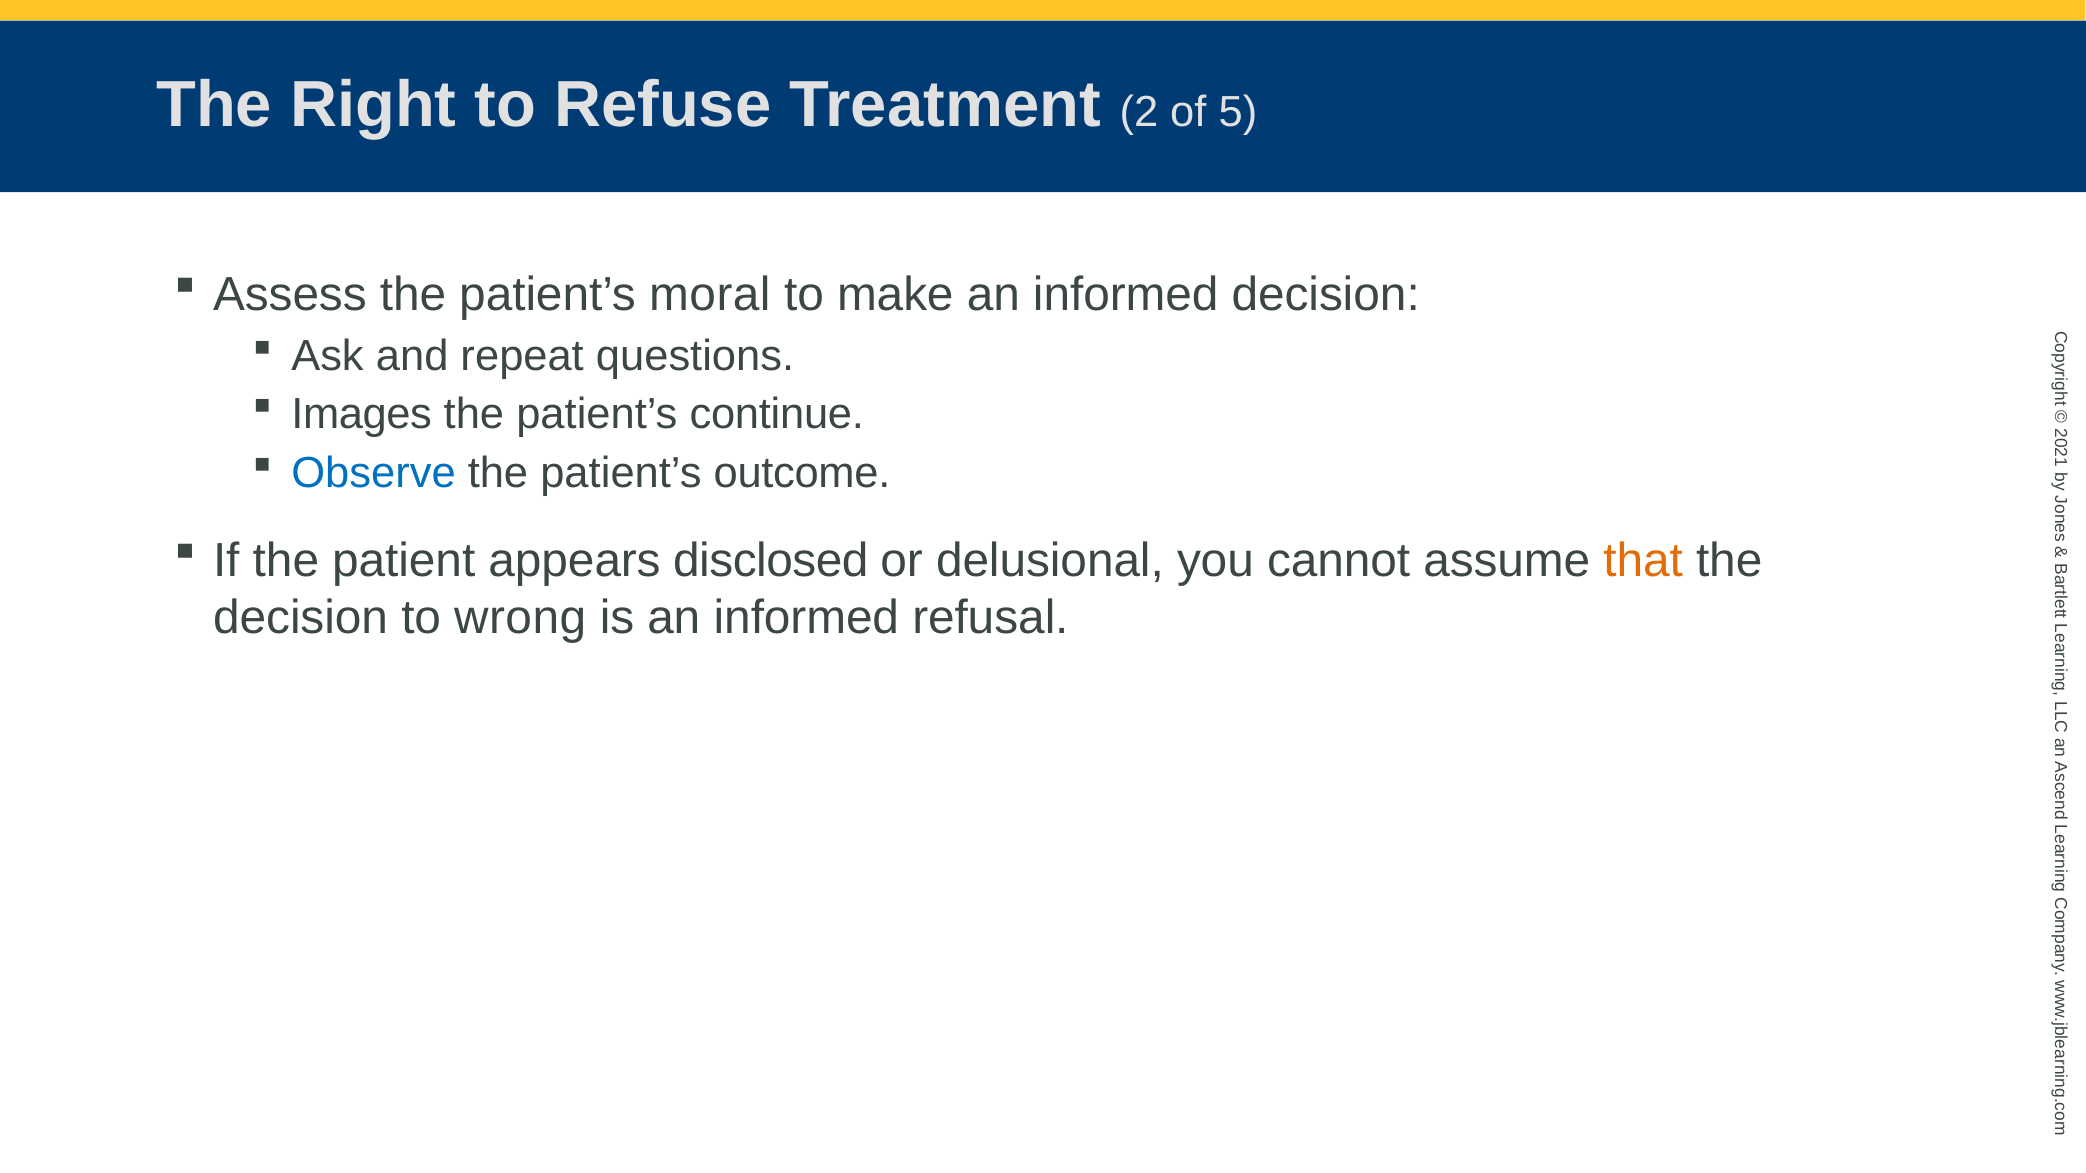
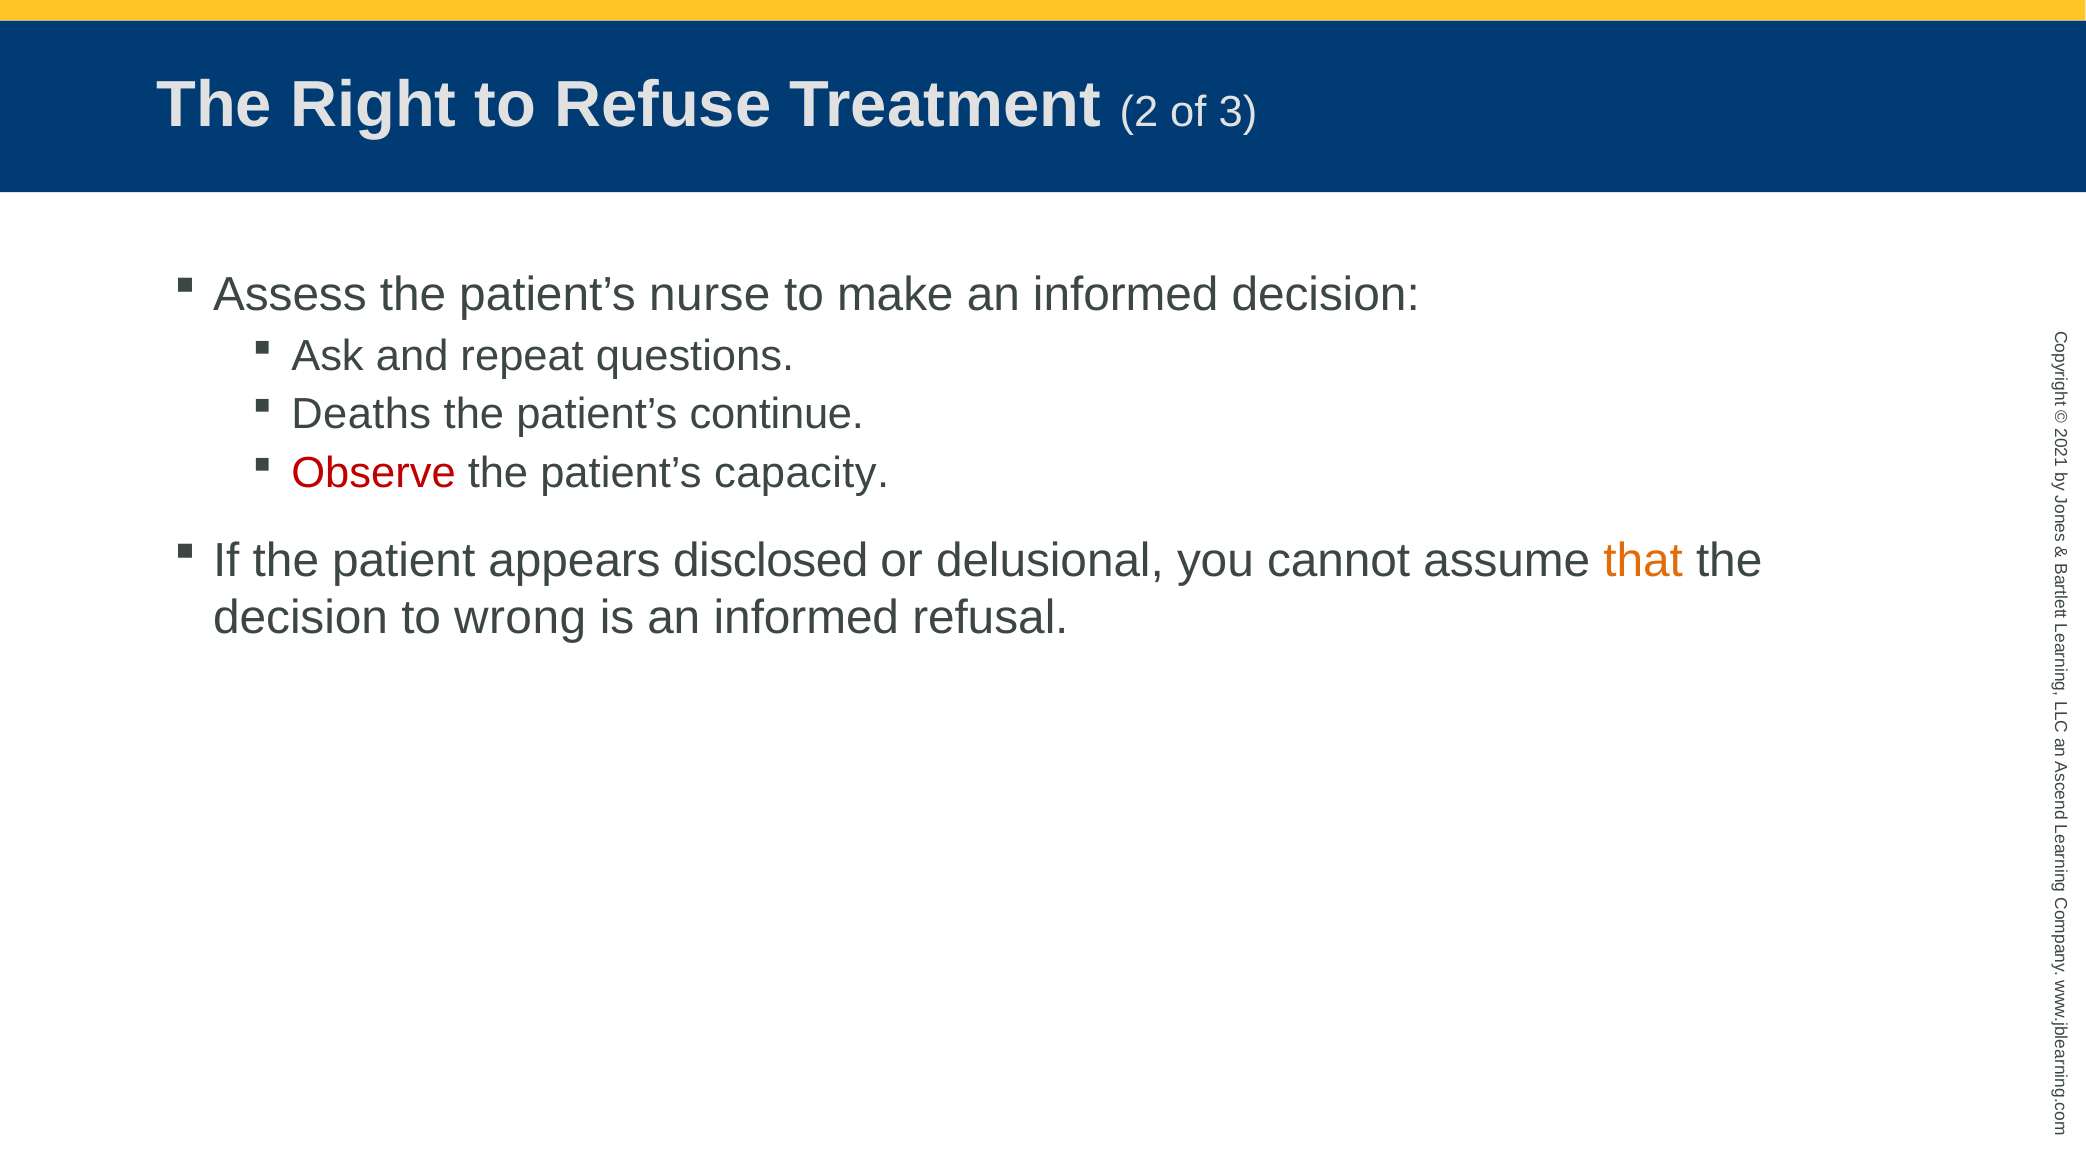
5: 5 -> 3
moral: moral -> nurse
Images: Images -> Deaths
Observe colour: blue -> red
outcome: outcome -> capacity
